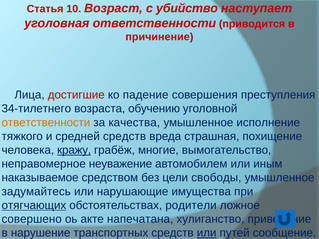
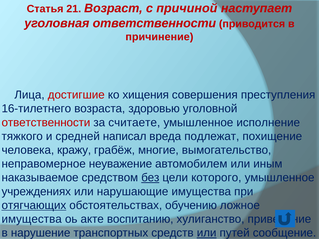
10: 10 -> 21
убийство: убийство -> причиной
падение: падение -> хищения
34-тилетнего: 34-тилетнего -> 16-тилетнего
обучению: обучению -> здоровью
ответственности at (46, 123) colour: orange -> red
качества: качества -> считаете
средней средств: средств -> написал
страшная: страшная -> подлежат
кражу underline: present -> none
без underline: none -> present
свободы: свободы -> которого
задумайтесь: задумайтесь -> учреждениях
родители: родители -> обучению
совершено at (32, 219): совершено -> имущества
напечатана: напечатана -> воспитанию
